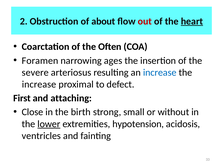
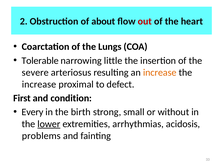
heart underline: present -> none
Often: Often -> Lungs
Foramen: Foramen -> Tolerable
ages: ages -> little
increase at (160, 73) colour: blue -> orange
attaching: attaching -> condition
Close: Close -> Every
hypotension: hypotension -> arrhythmias
ventricles: ventricles -> problems
